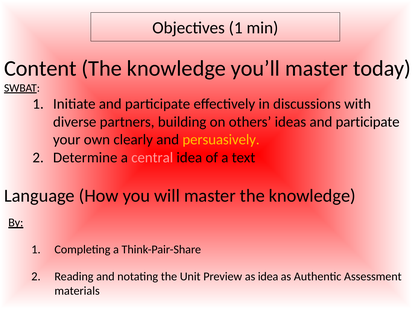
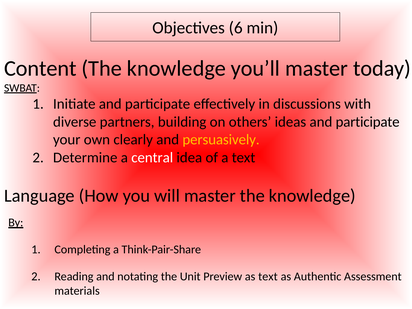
Objectives 1: 1 -> 6
central colour: pink -> white
as idea: idea -> text
